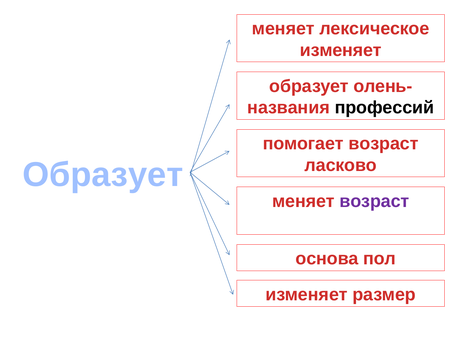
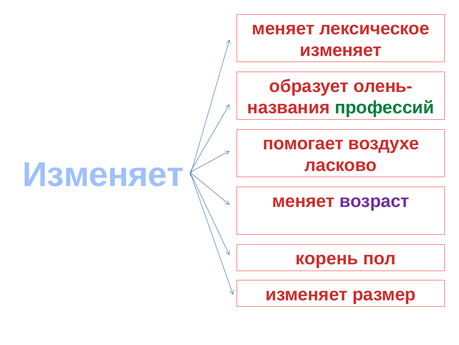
профессий colour: black -> green
помогает возраст: возраст -> воздухе
Образует at (103, 174): Образует -> Изменяет
основа: основа -> корень
